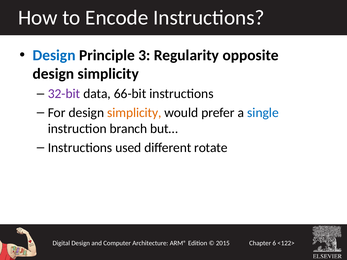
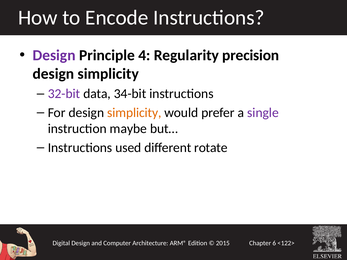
Design at (54, 55) colour: blue -> purple
3: 3 -> 4
opposite: opposite -> precision
66-bit: 66-bit -> 34-bit
single colour: blue -> purple
branch: branch -> maybe
